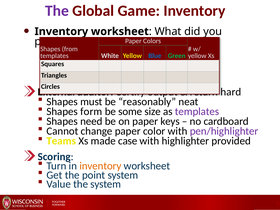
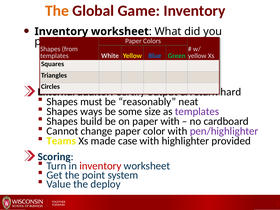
The at (57, 11) colour: purple -> orange
form: form -> ways
need: need -> build
paper keys: keys -> with
inventory at (100, 166) colour: orange -> red
the system: system -> deploy
